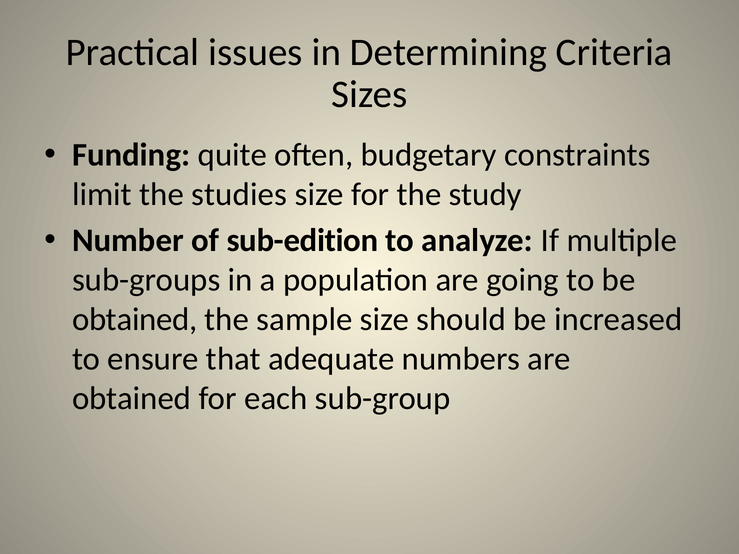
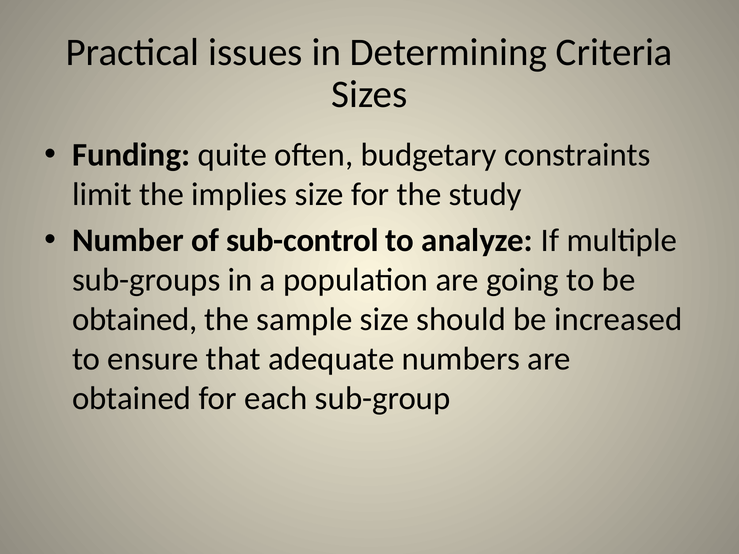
studies: studies -> implies
sub-edition: sub-edition -> sub-control
